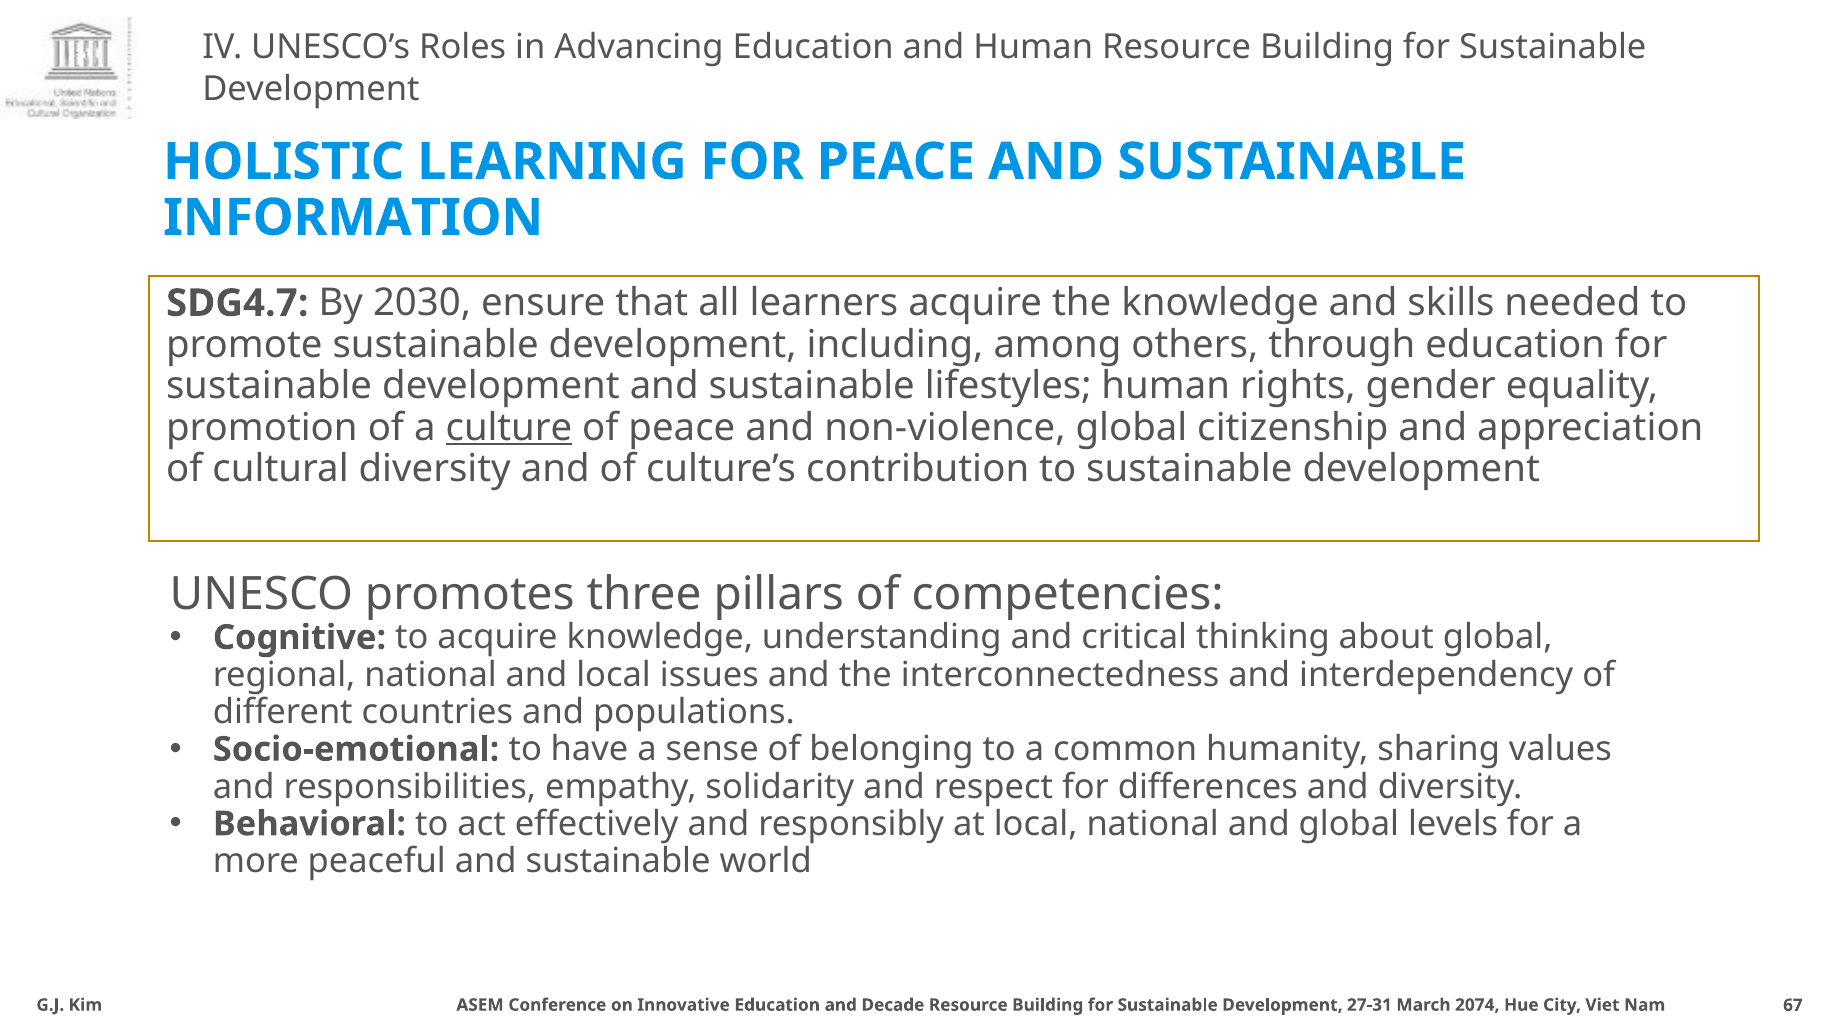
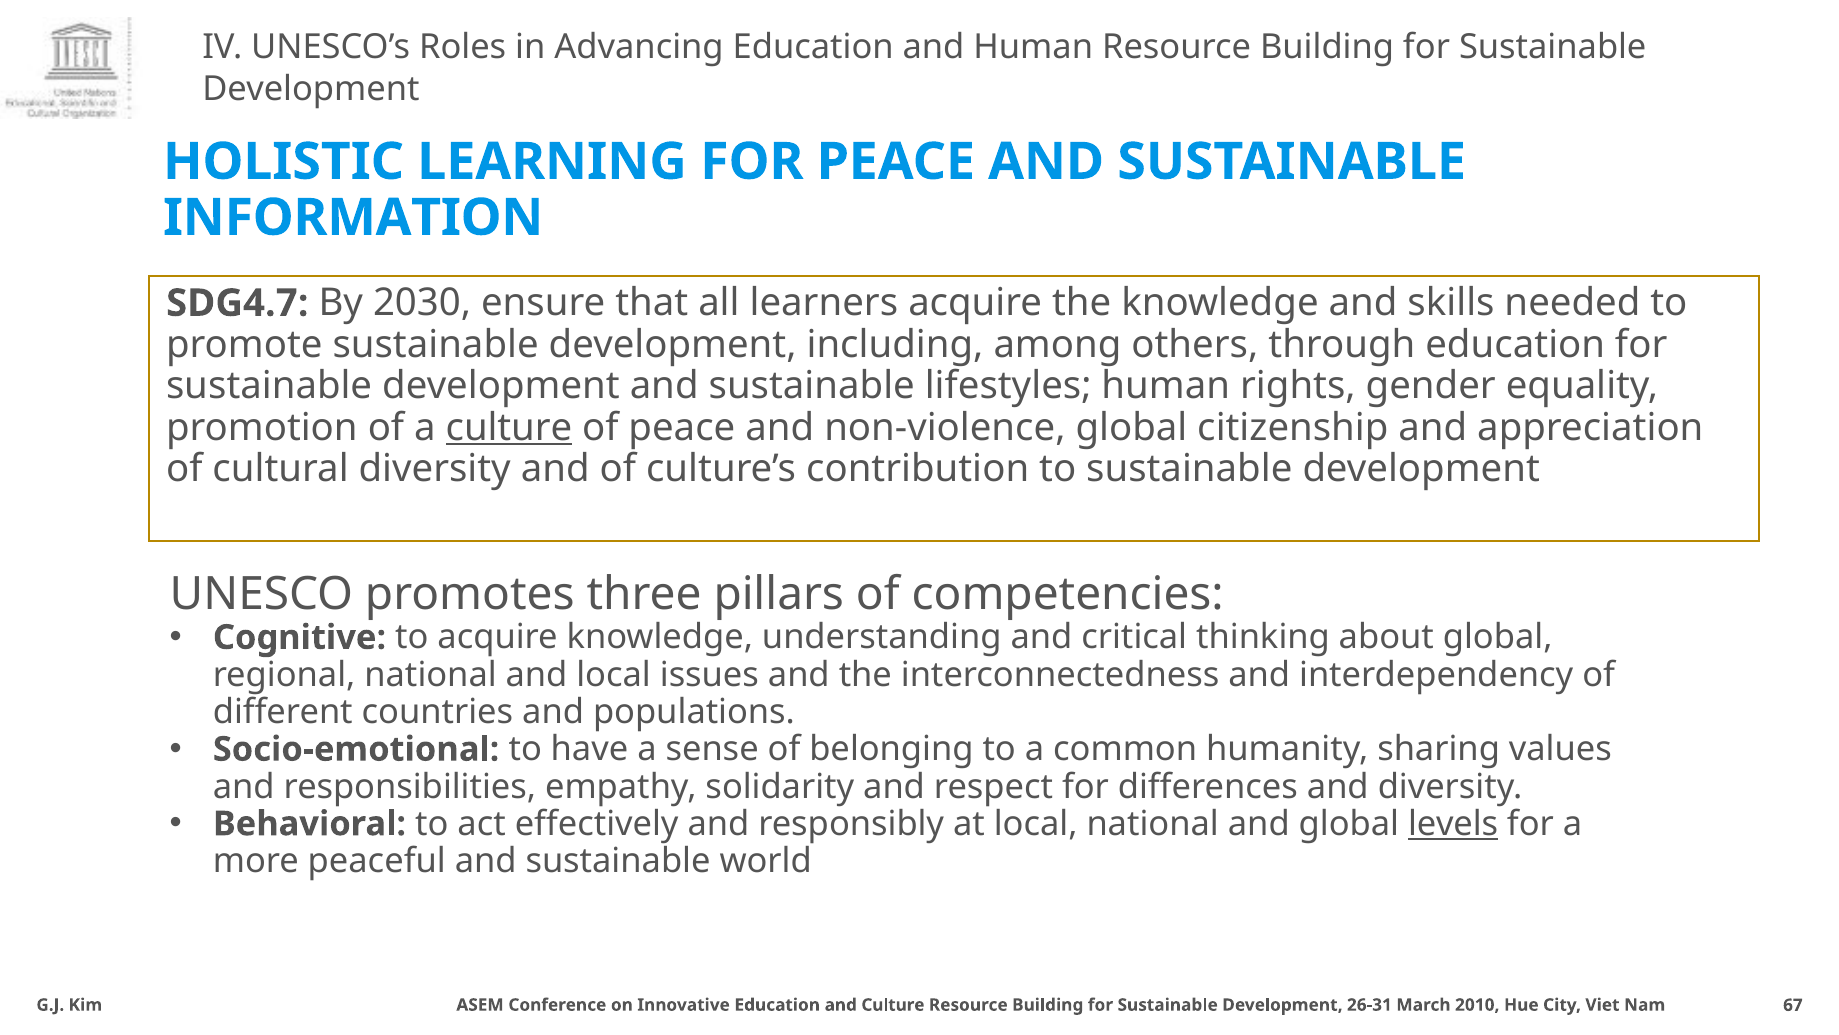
levels underline: none -> present
and Decade: Decade -> Culture
27-31: 27-31 -> 26-31
2074: 2074 -> 2010
